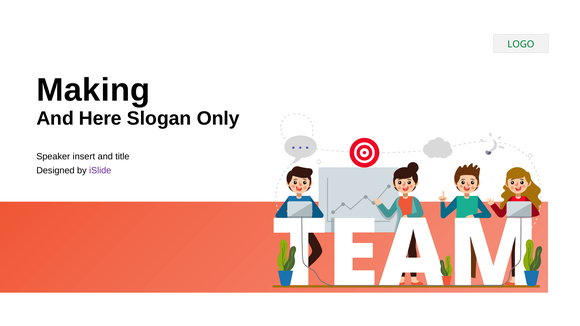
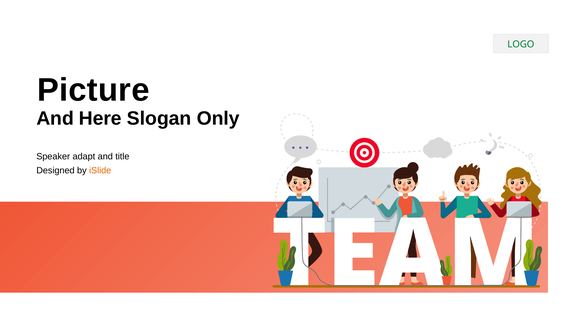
Making: Making -> Picture
insert: insert -> adapt
iSlide colour: purple -> orange
